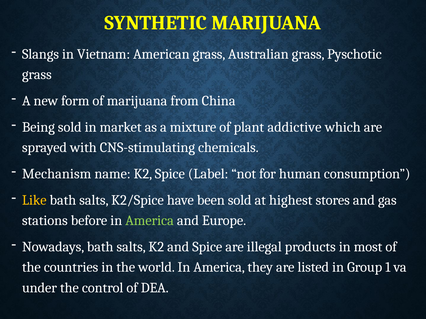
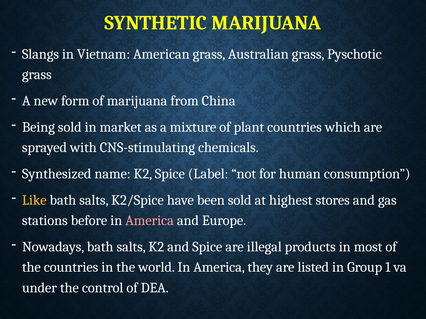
plant addictive: addictive -> countries
Mechanism: Mechanism -> Synthesized
America at (150, 221) colour: light green -> pink
